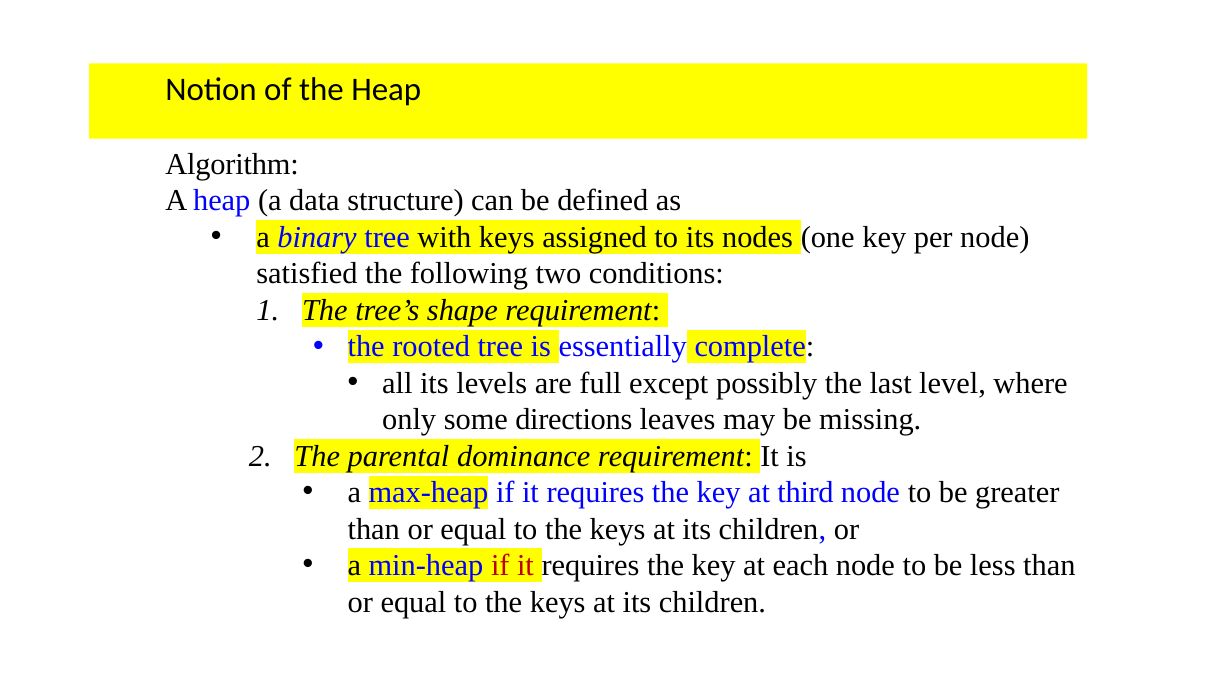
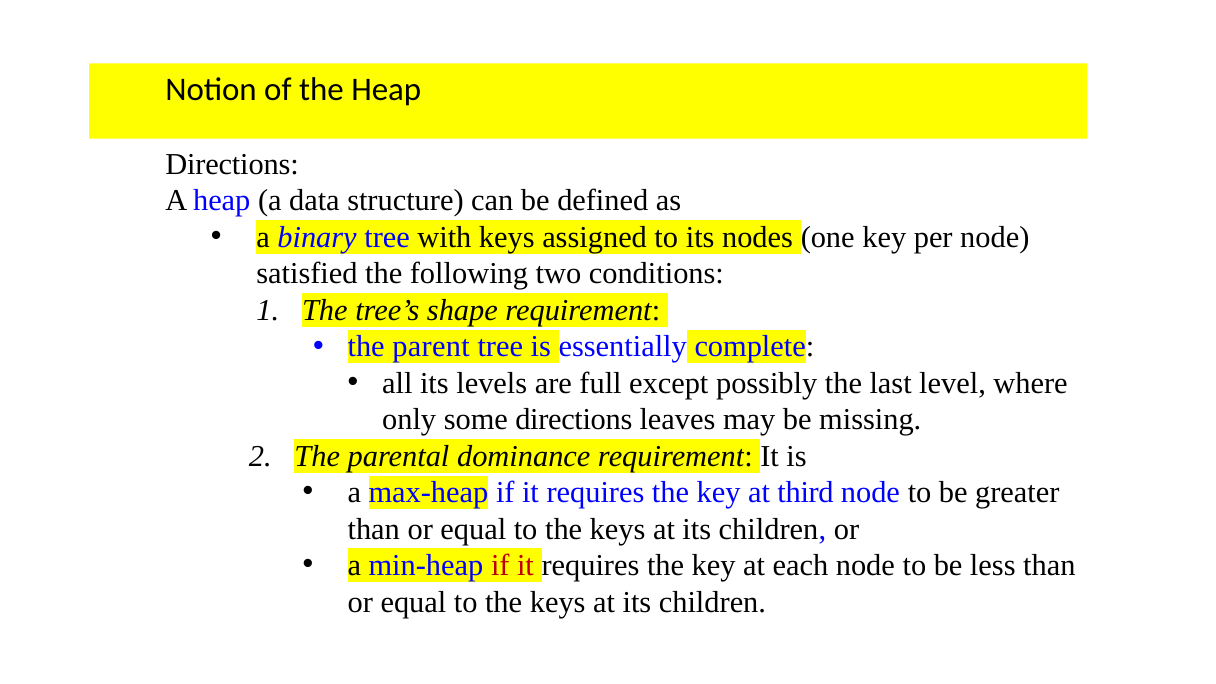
Algorithm at (232, 164): Algorithm -> Directions
rooted: rooted -> parent
